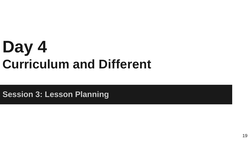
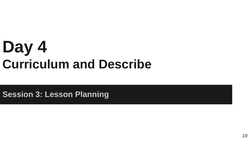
Different: Different -> Describe
